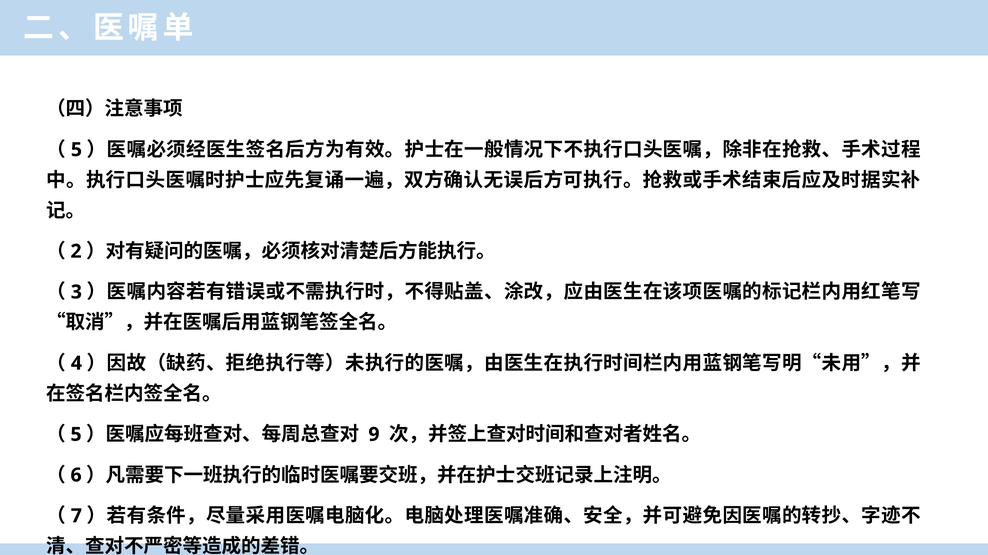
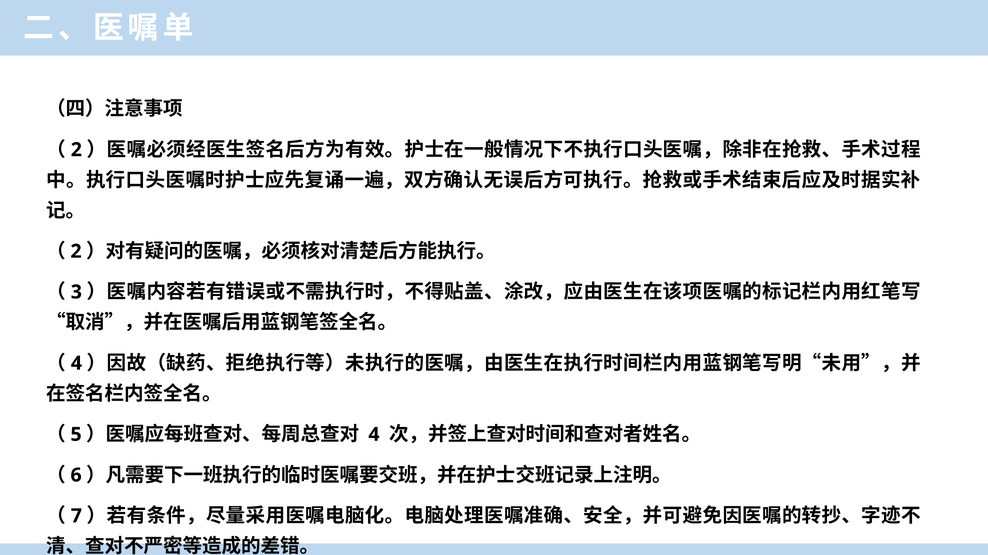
5 at (76, 150): 5 -> 2
9 at (374, 435): 9 -> 4
